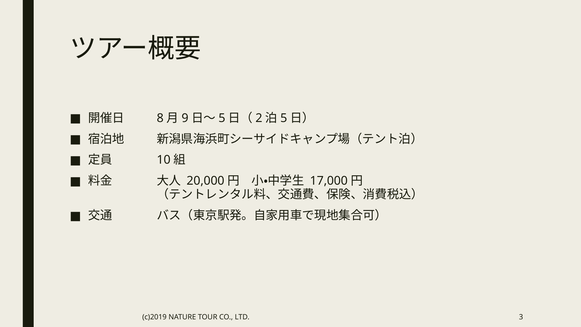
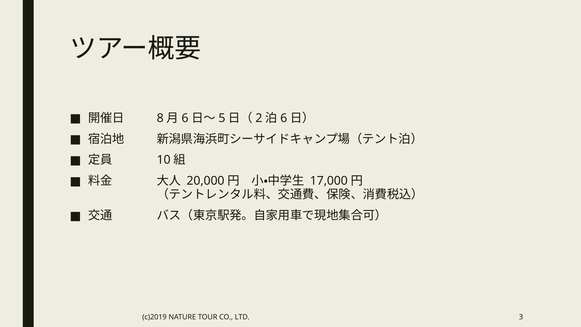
9 at (185, 118): 9 -> 6
5 at (284, 118): 5 -> 6
